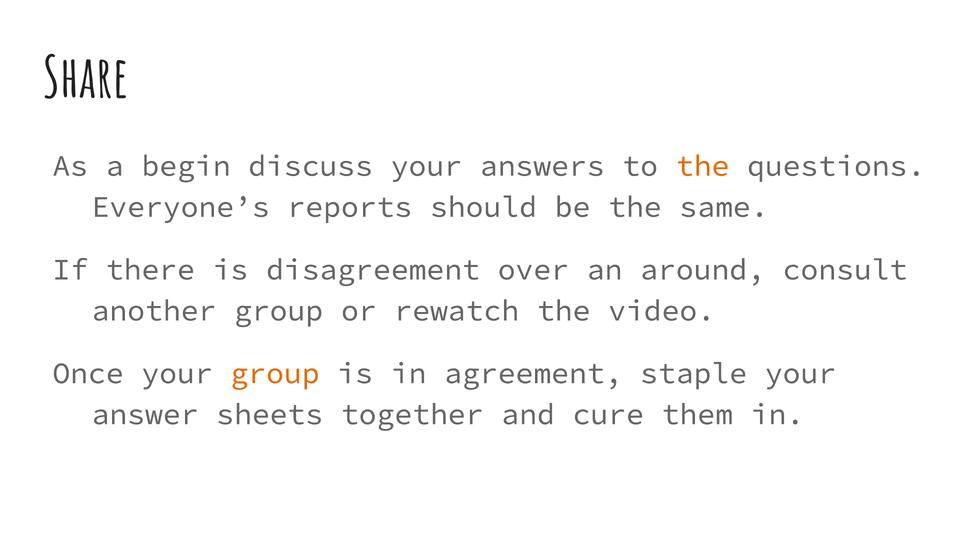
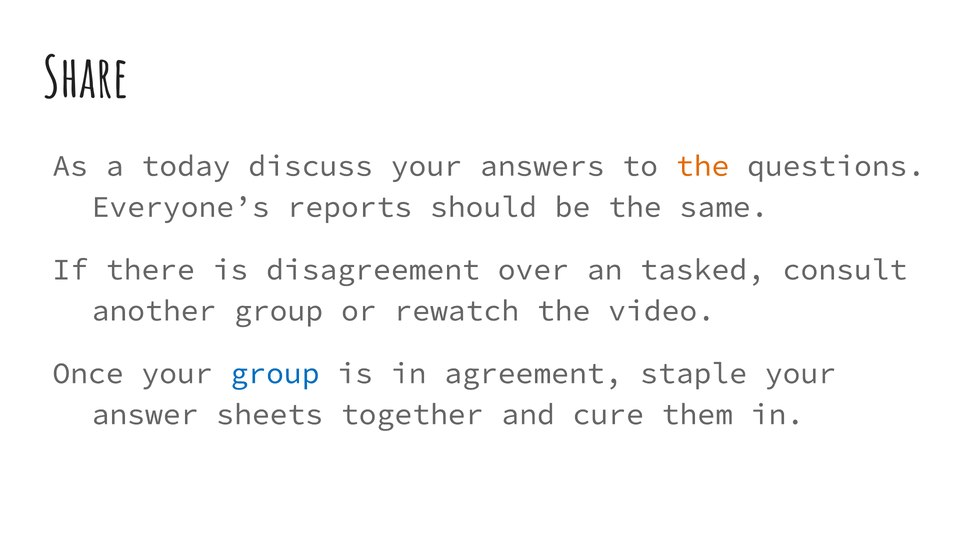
begin: begin -> today
around: around -> tasked
group at (275, 373) colour: orange -> blue
